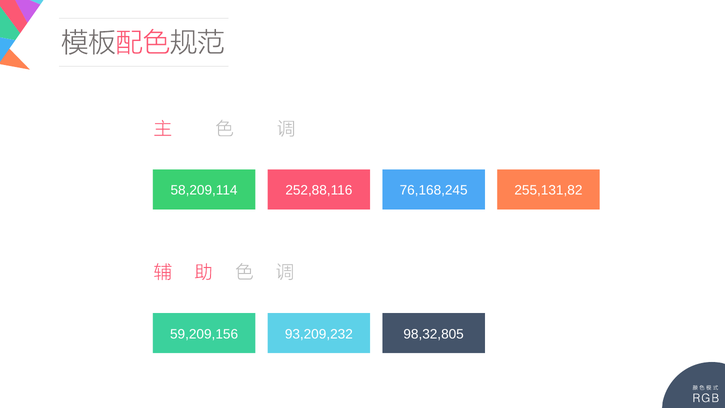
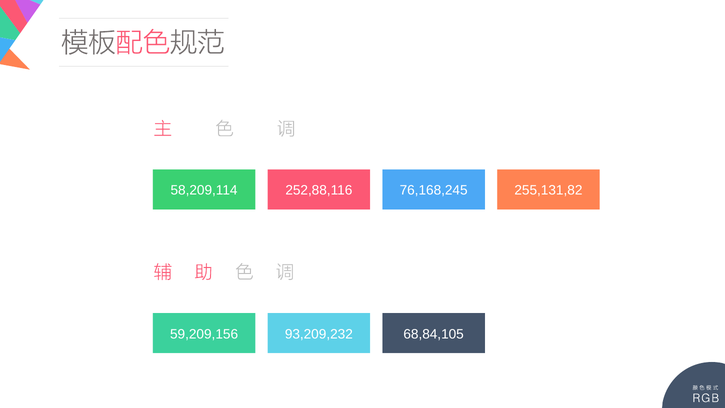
98,32,805: 98,32,805 -> 68,84,105
